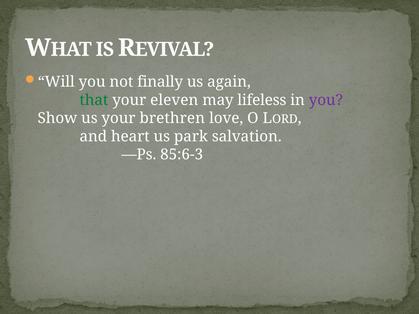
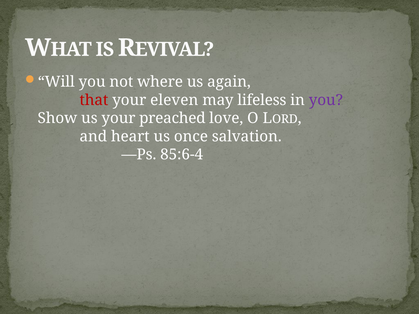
finally: finally -> where
that colour: green -> red
brethren: brethren -> preached
park: park -> once
85:6-3: 85:6-3 -> 85:6-4
